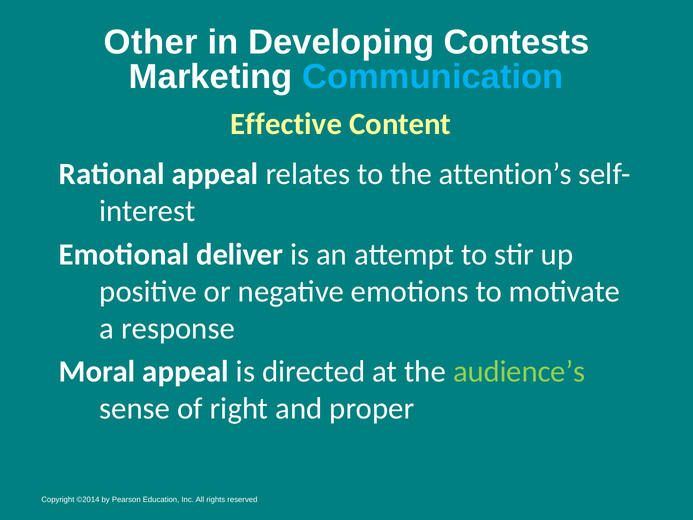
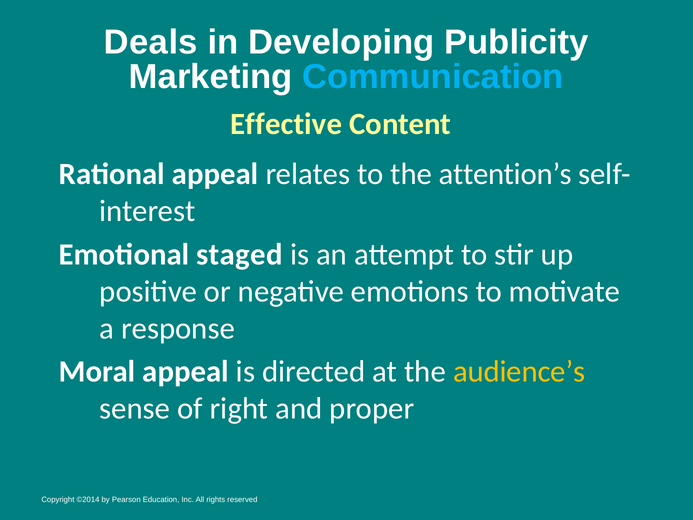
Other: Other -> Deals
Contests: Contests -> Publicity
deliver: deliver -> staged
audience’s colour: light green -> yellow
